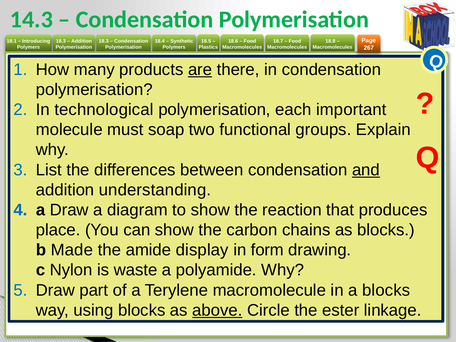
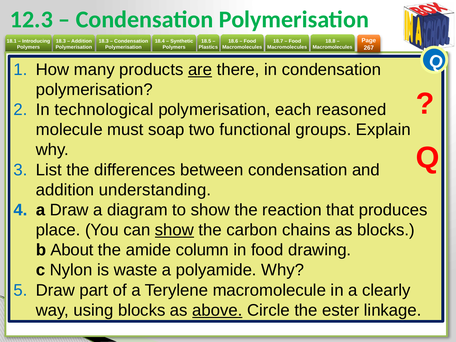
14.3: 14.3 -> 12.3
important: important -> reasoned
and underline: present -> none
show at (174, 230) underline: none -> present
Made: Made -> About
display: display -> column
in form: form -> food
a blocks: blocks -> clearly
